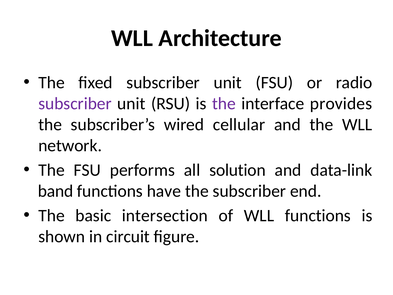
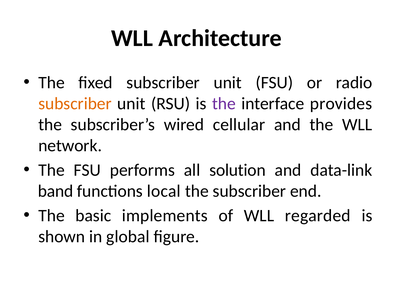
subscriber at (75, 103) colour: purple -> orange
have: have -> local
intersection: intersection -> implements
WLL functions: functions -> regarded
circuit: circuit -> global
